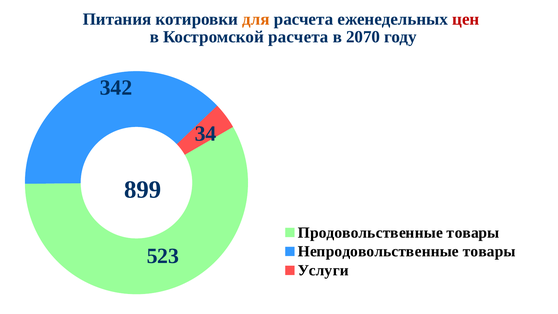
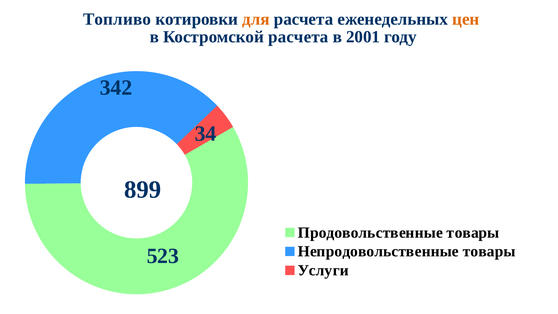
Питания: Питания -> Топливо
цен colour: red -> orange
2070: 2070 -> 2001
